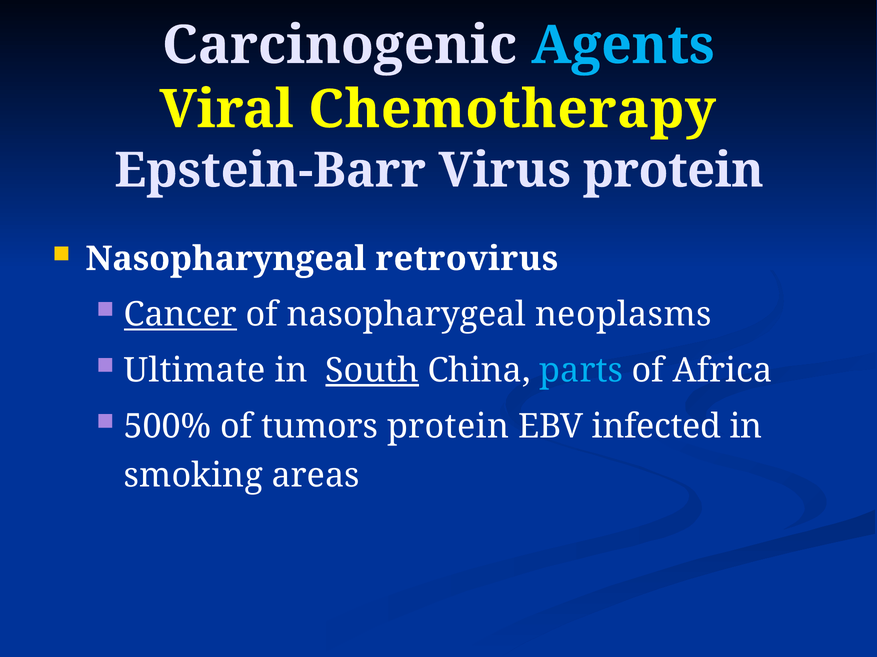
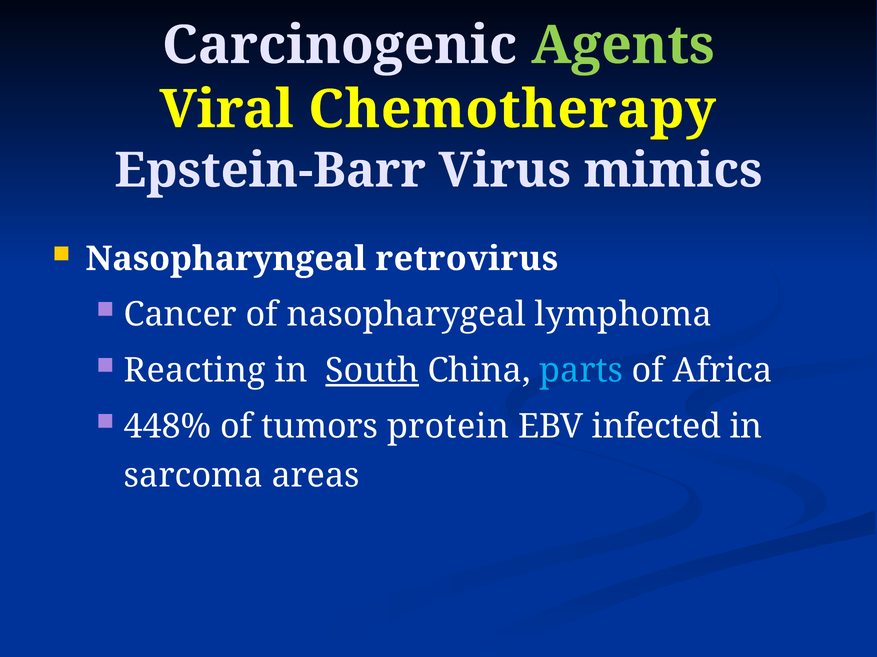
Agents colour: light blue -> light green
Virus protein: protein -> mimics
Cancer underline: present -> none
neoplasms: neoplasms -> lymphoma
Ultimate: Ultimate -> Reacting
500%: 500% -> 448%
smoking: smoking -> sarcoma
